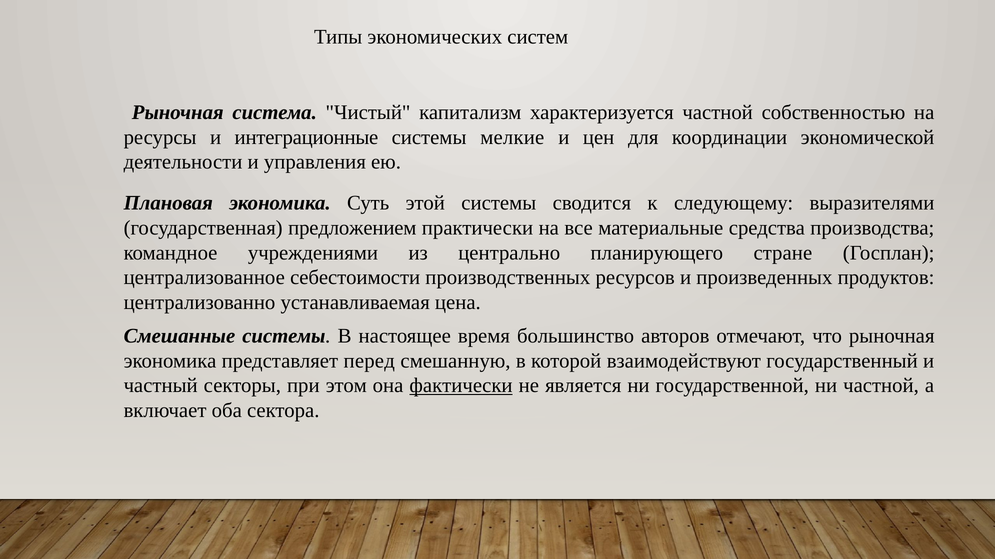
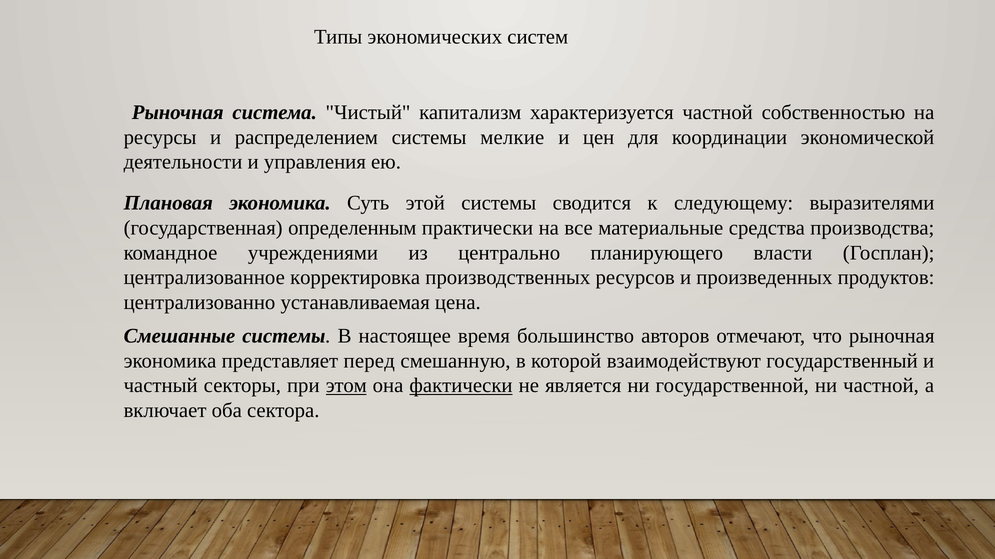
интеграционные: интеграционные -> распределением
предложением: предложением -> определенным
стране: стране -> власти
себестоимости: себестоимости -> корректировка
этом underline: none -> present
